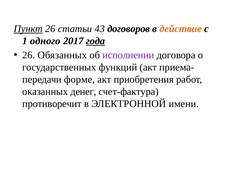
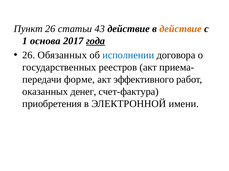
Пункт underline: present -> none
43 договоров: договоров -> действие
одного: одного -> основа
исполнении colour: purple -> blue
функций: функций -> реестров
приобретения: приобретения -> эффективного
противоречит: противоречит -> приобретения
